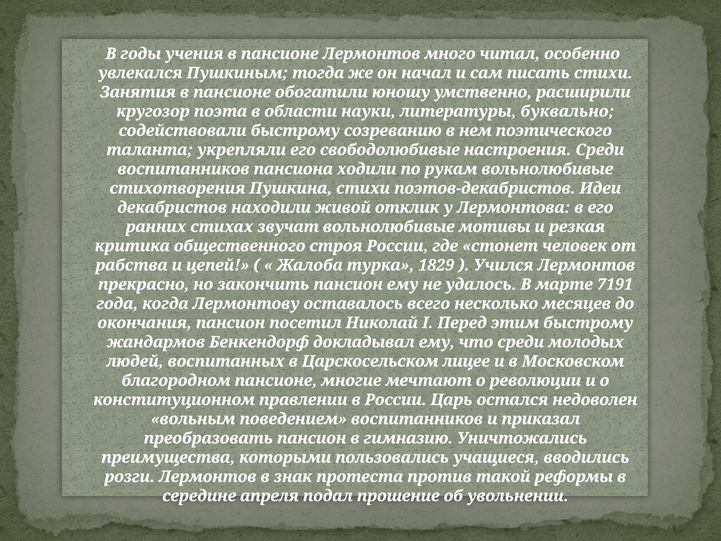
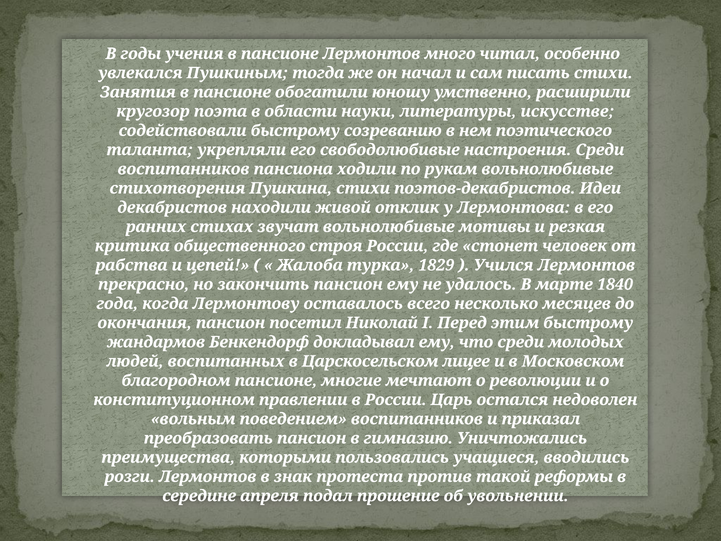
буквально: буквально -> искусстве
7191: 7191 -> 1840
